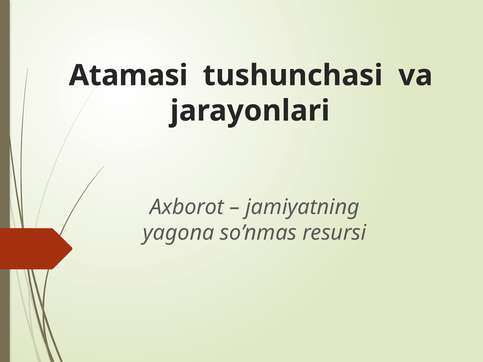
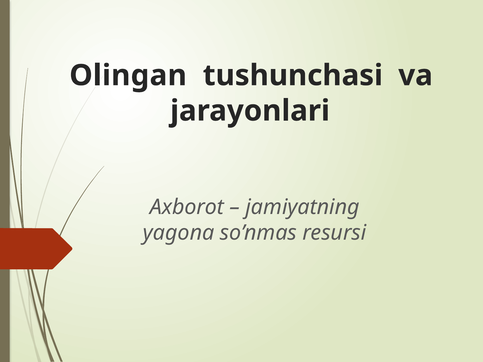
Atamasi: Atamasi -> Olingan
